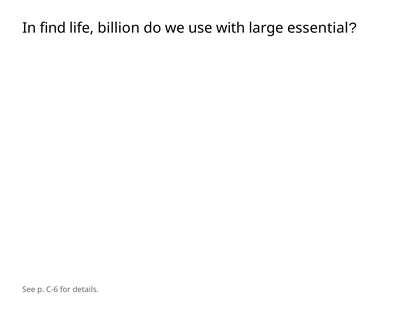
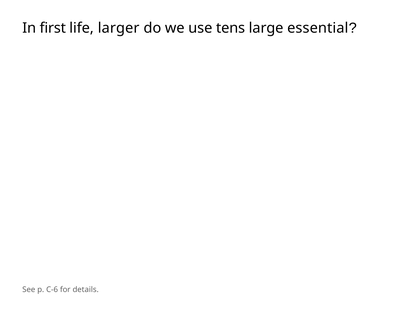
find: find -> first
billion: billion -> larger
with: with -> tens
